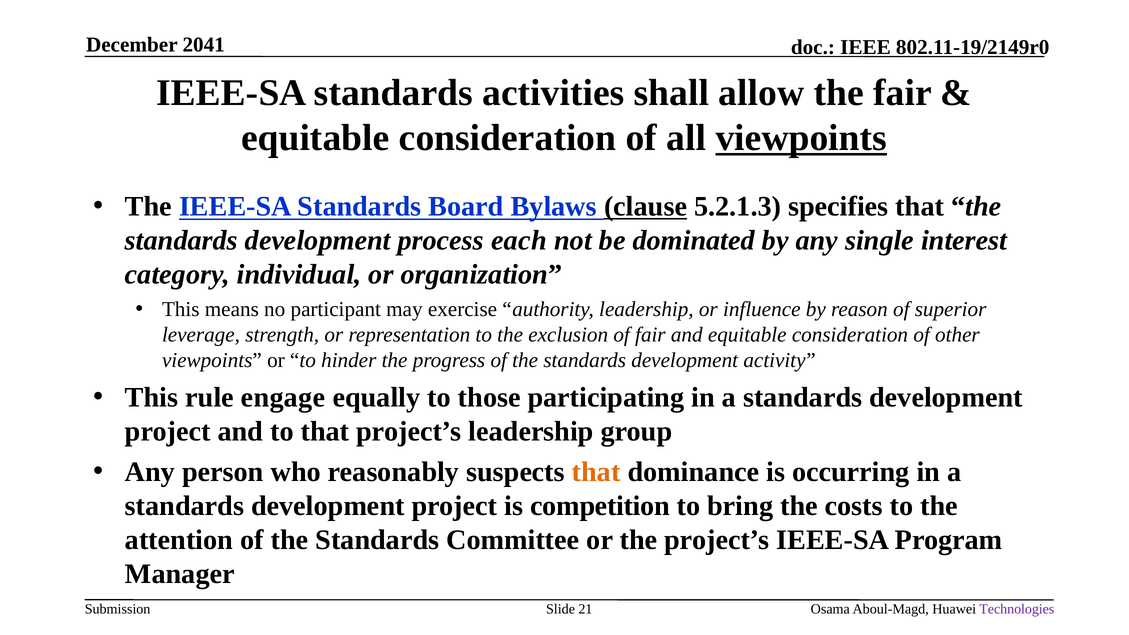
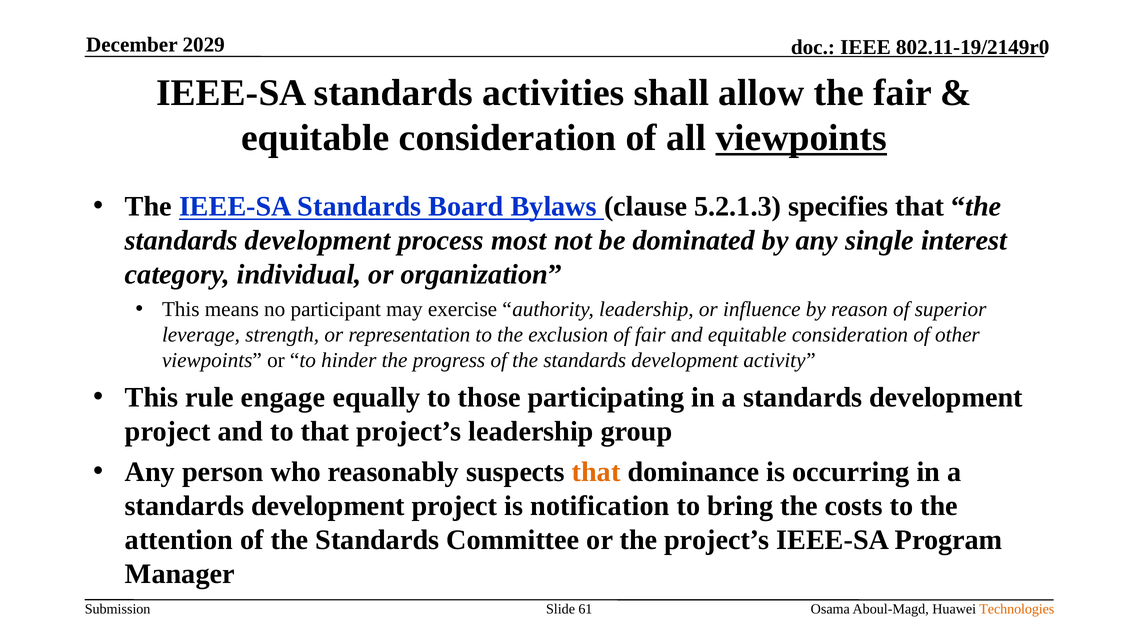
2041: 2041 -> 2029
clause underline: present -> none
each: each -> most
competition: competition -> notification
21: 21 -> 61
Technologies colour: purple -> orange
